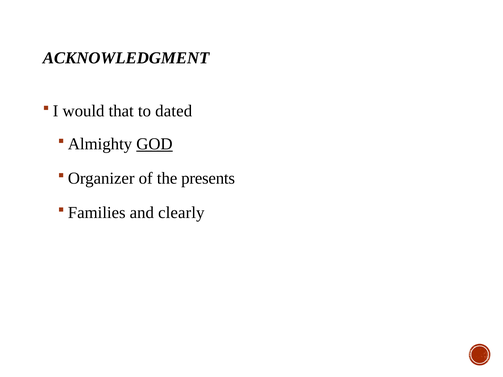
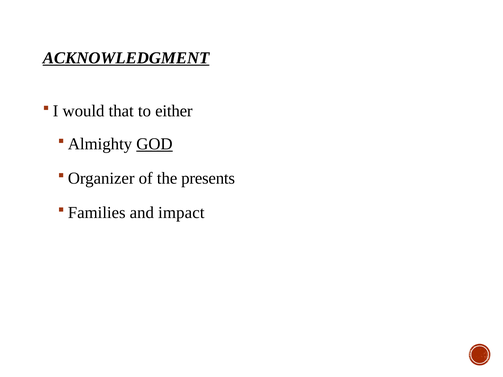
ACKNOWLEDGMENT underline: none -> present
dated: dated -> either
clearly: clearly -> impact
